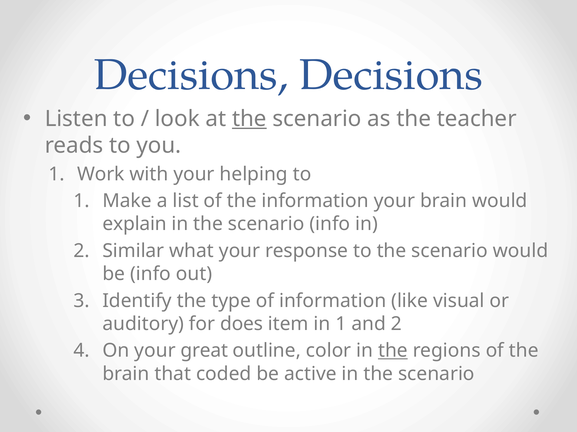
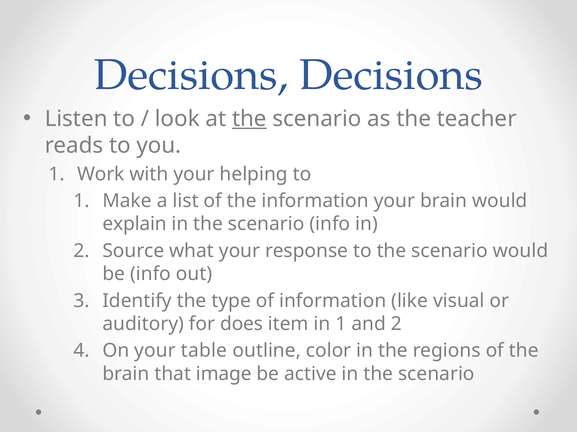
Similar: Similar -> Source
great: great -> table
the at (393, 351) underline: present -> none
coded: coded -> image
